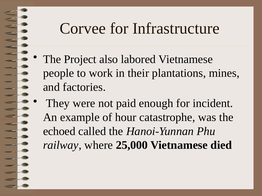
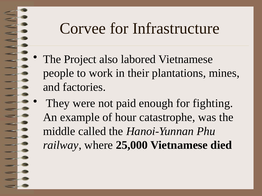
incident: incident -> fighting
echoed: echoed -> middle
